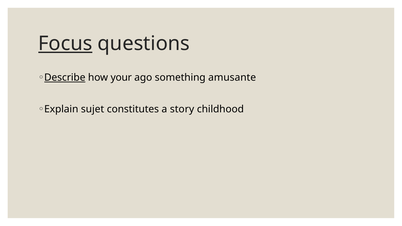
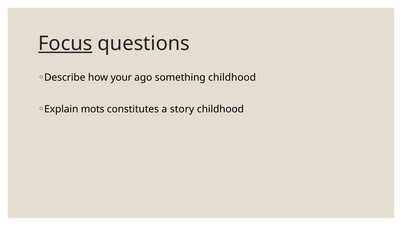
Describe underline: present -> none
something amusante: amusante -> childhood
sujet: sujet -> mots
